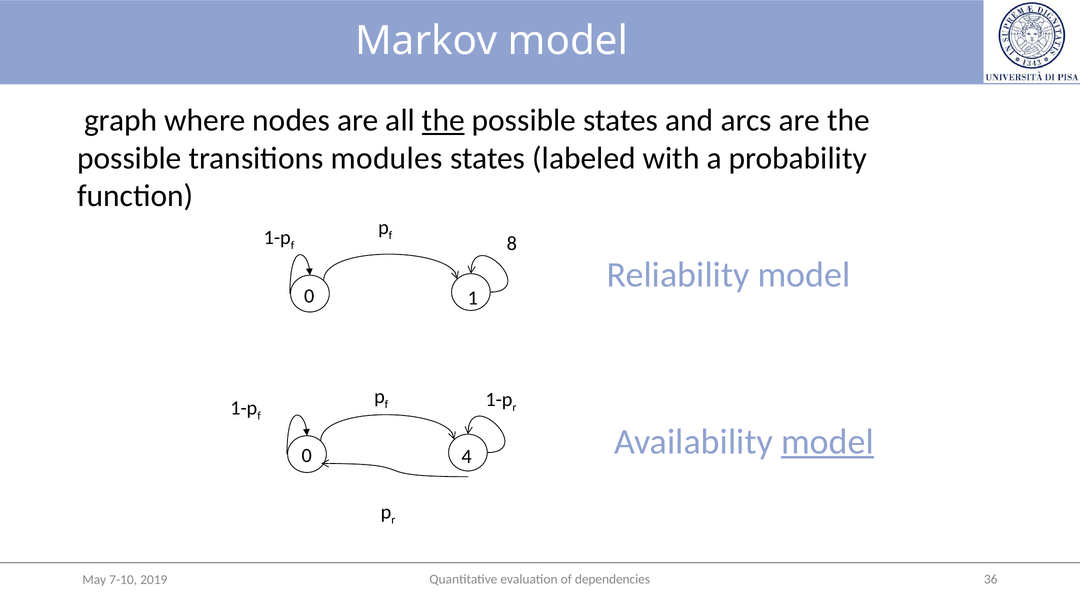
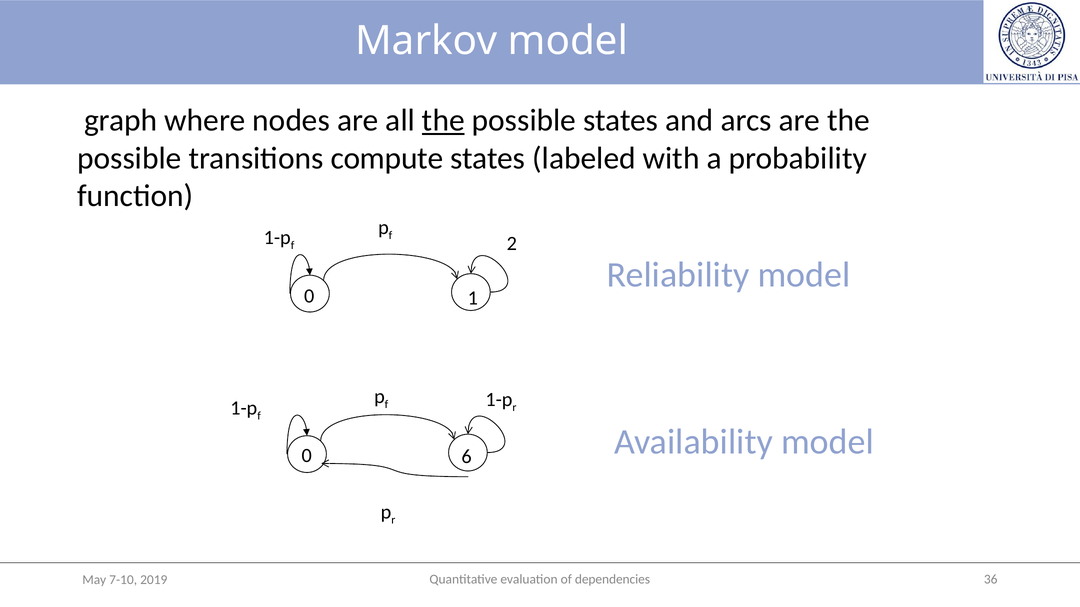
modules: modules -> compute
8: 8 -> 2
model at (828, 442) underline: present -> none
4: 4 -> 6
